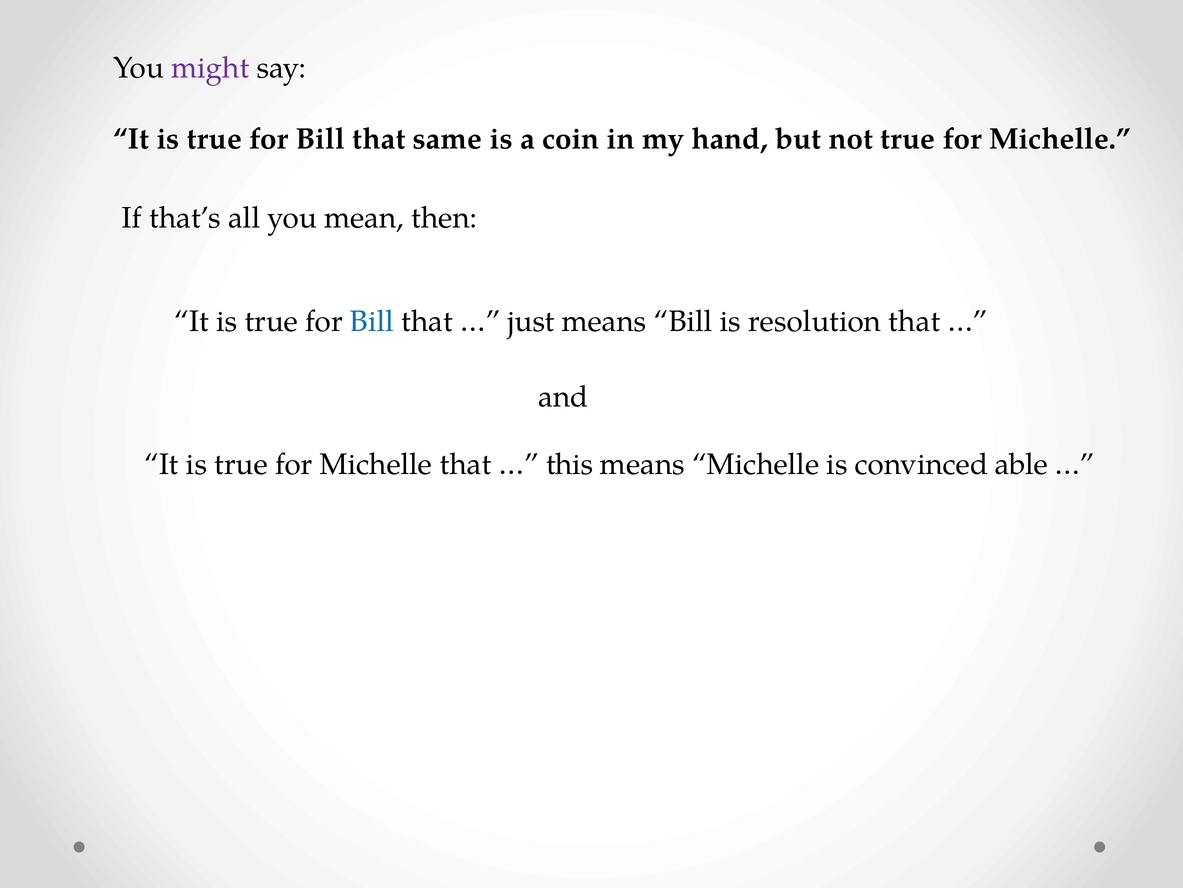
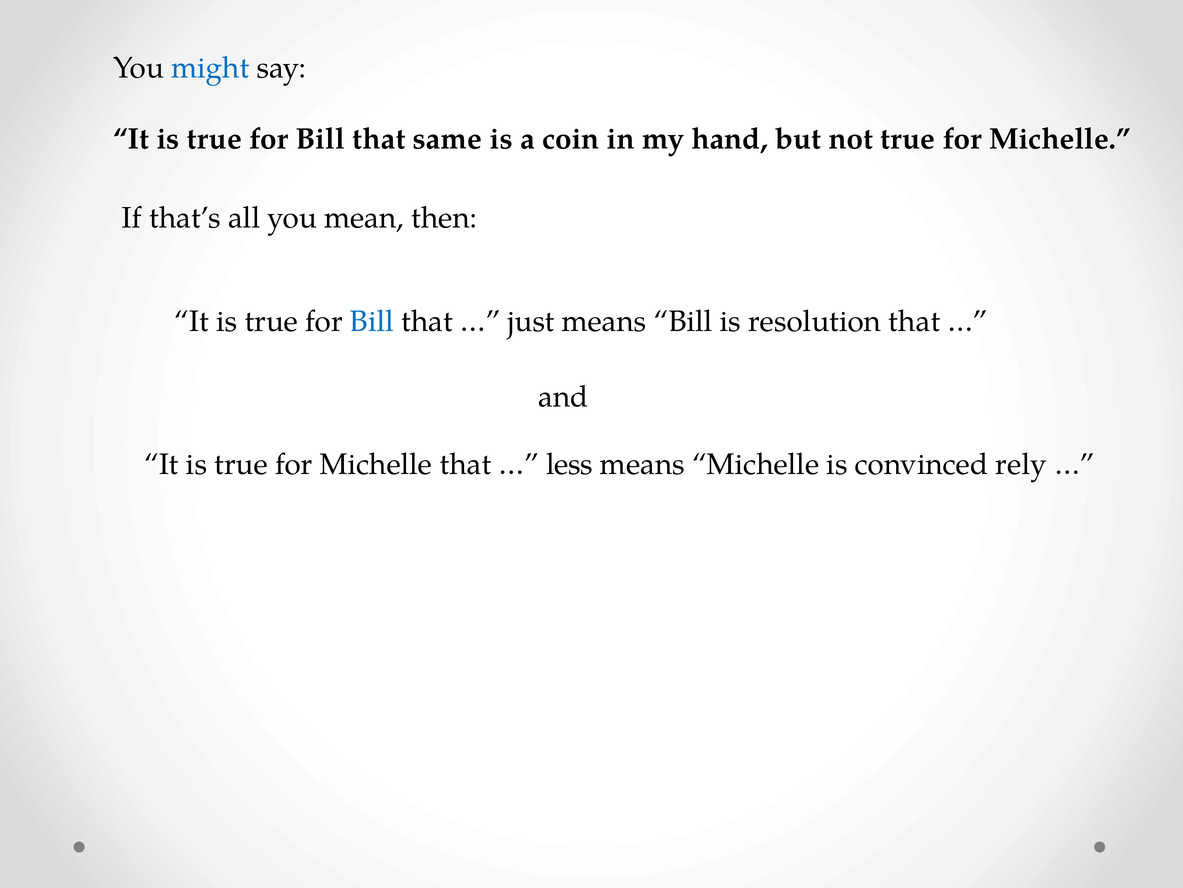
might colour: purple -> blue
this: this -> less
able: able -> rely
